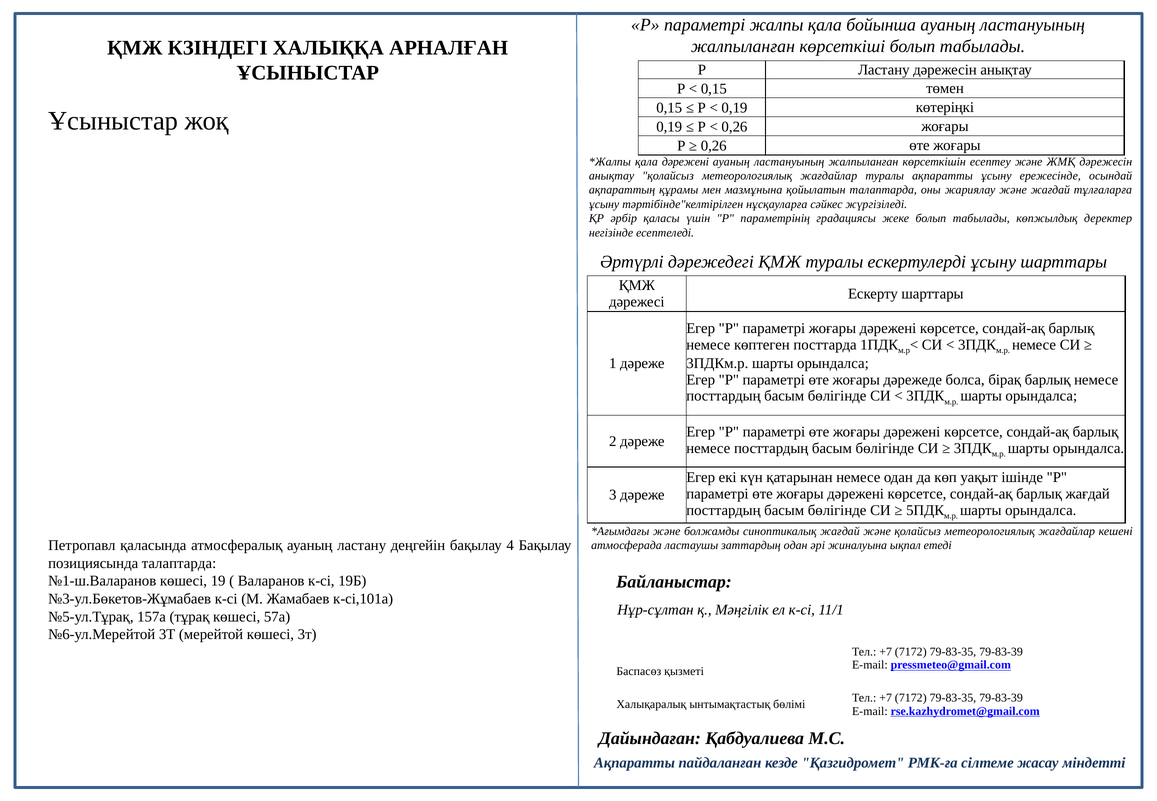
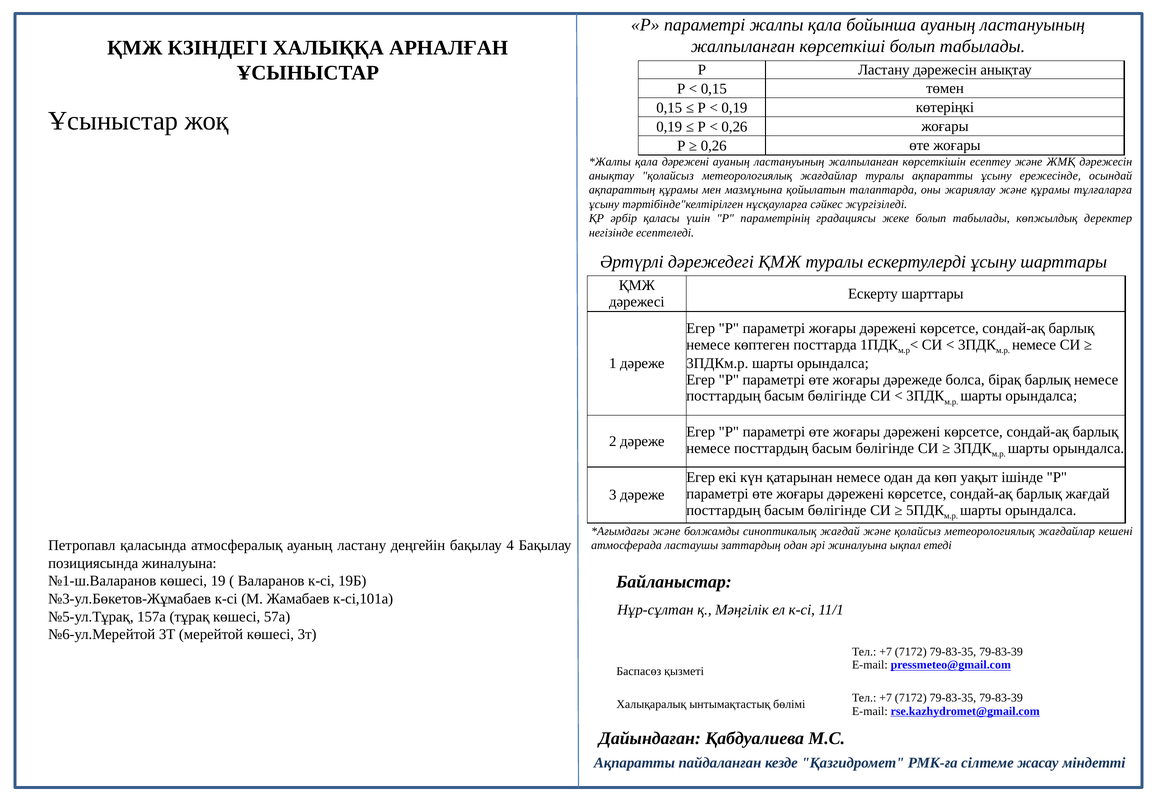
және жағдай: жағдай -> құрамы
позициясында талаптарда: талаптарда -> жиналуына
